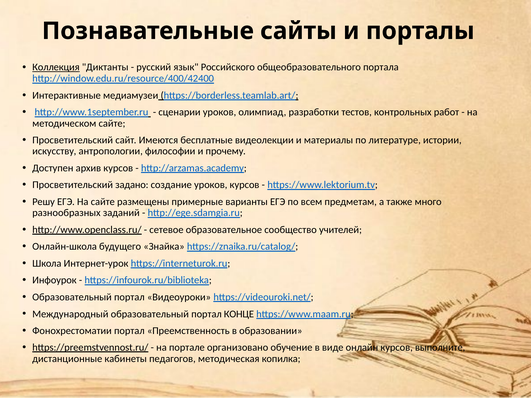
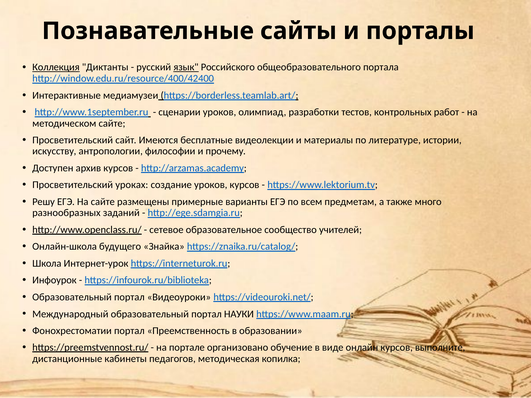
язык underline: none -> present
задано: задано -> уроках
КОНЦЕ: КОНЦЕ -> НАУКИ
